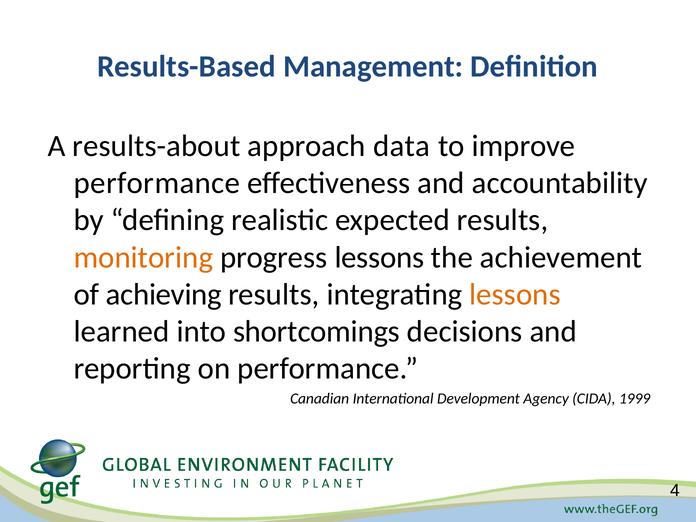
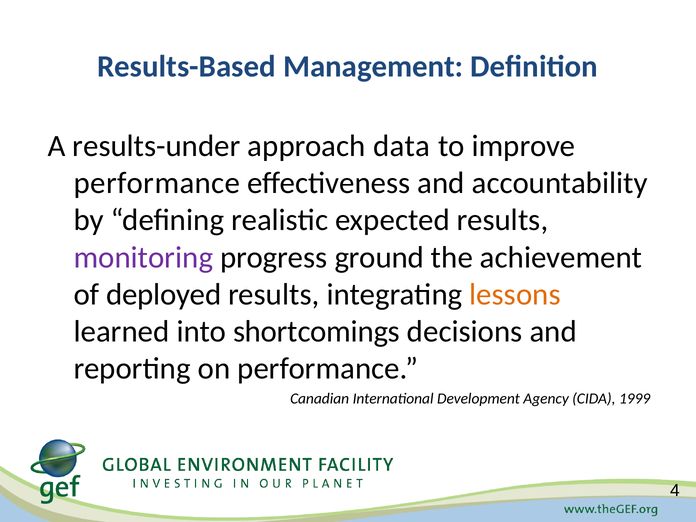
results-about: results-about -> results-under
monitoring colour: orange -> purple
progress lessons: lessons -> ground
achieving: achieving -> deployed
